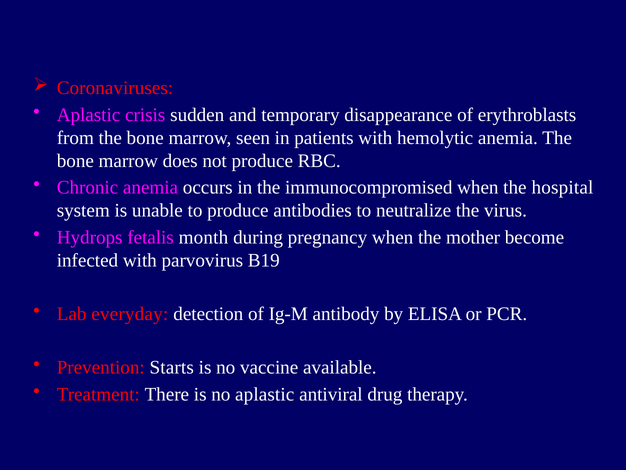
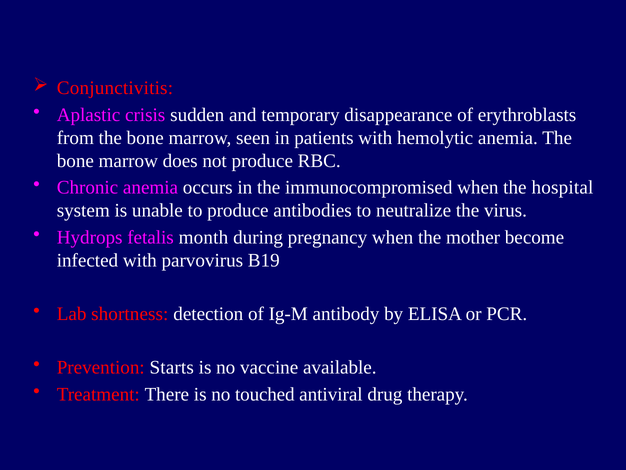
Coronaviruses: Coronaviruses -> Conjunctivitis
everyday: everyday -> shortness
no aplastic: aplastic -> touched
